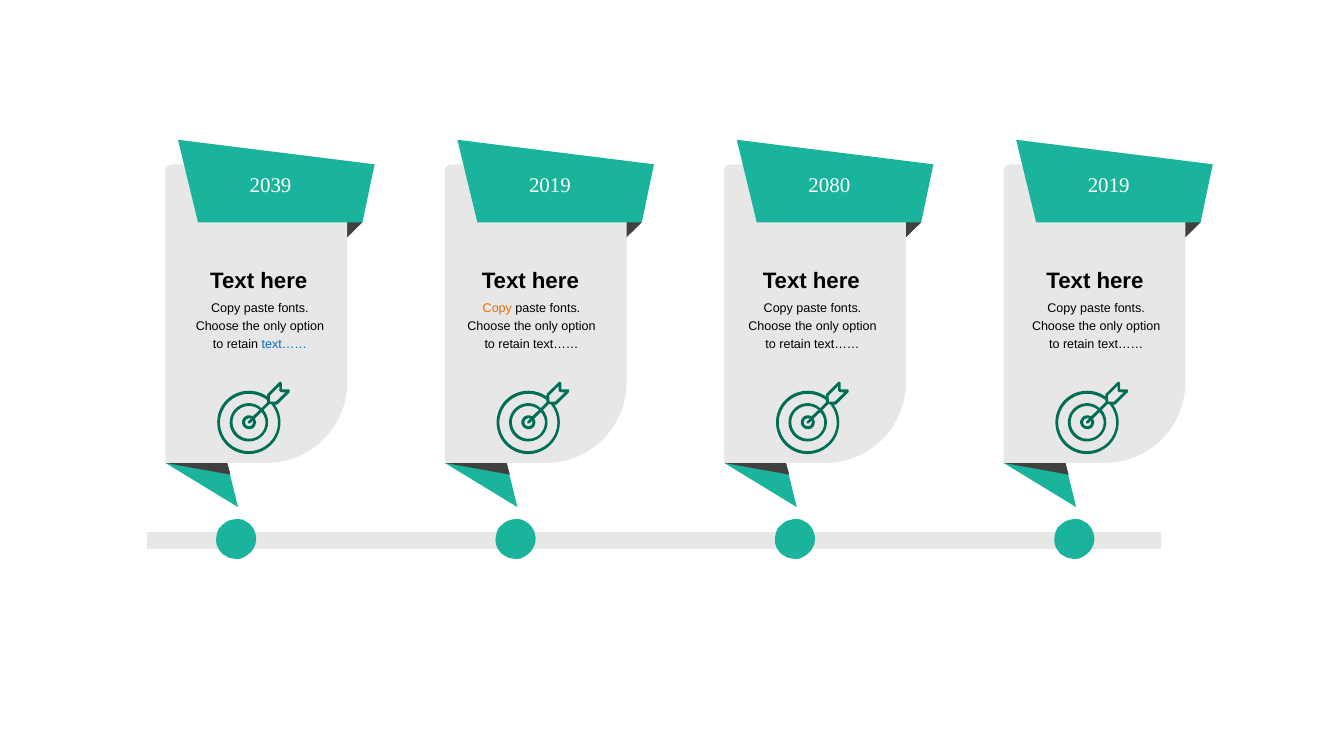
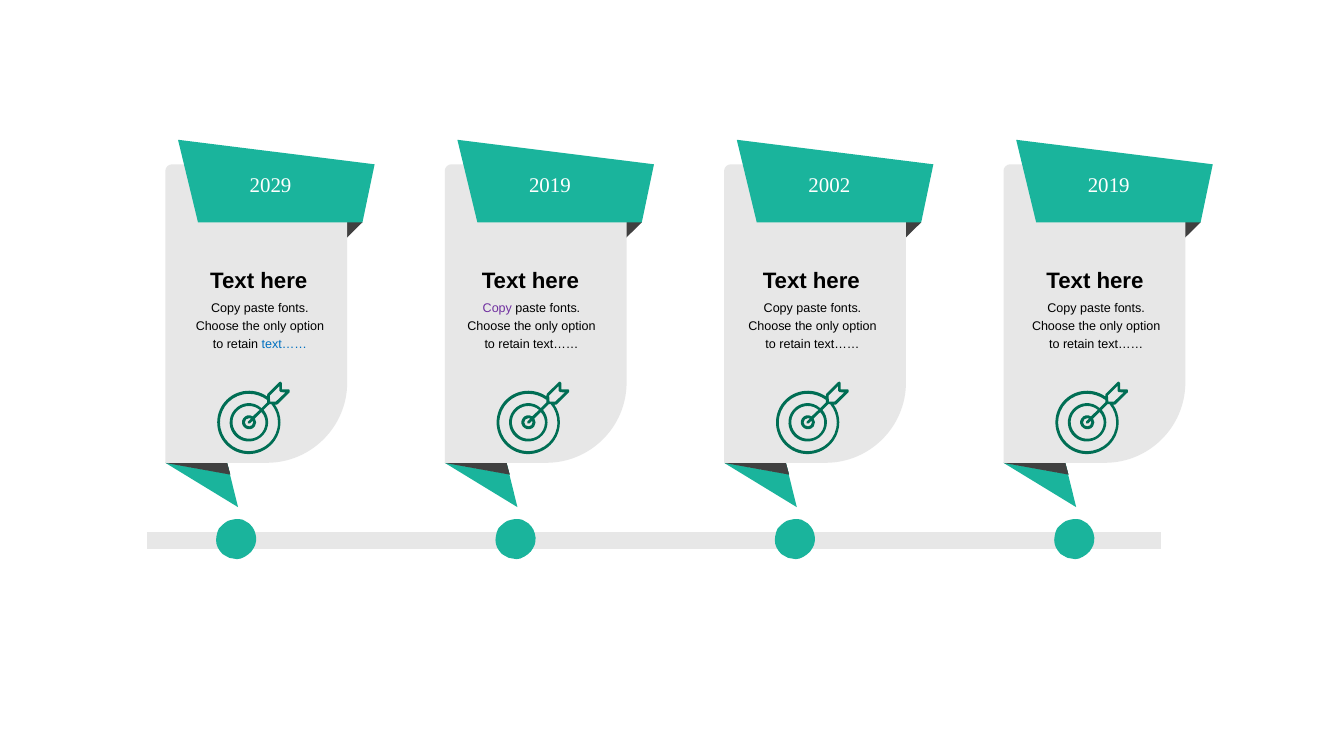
2039: 2039 -> 2029
2080: 2080 -> 2002
Copy at (497, 309) colour: orange -> purple
